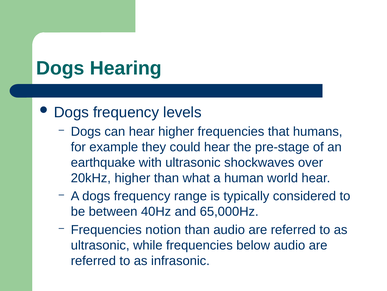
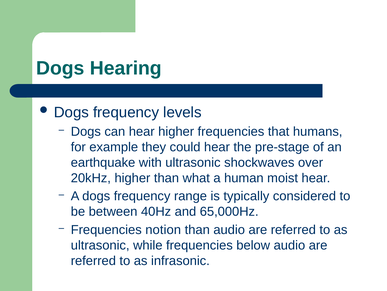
world: world -> moist
